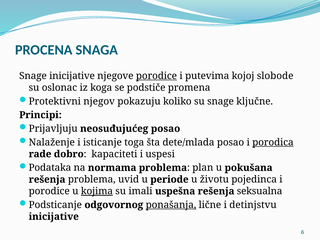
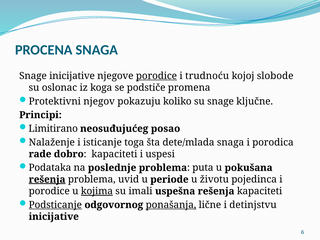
putevima: putevima -> trudnoću
Prijavljuju: Prijavljuju -> Limitirano
dete/mlada posao: posao -> snaga
porodica underline: present -> none
normama: normama -> poslednje
plan: plan -> puta
rešenja at (47, 179) underline: none -> present
rešenja seksualna: seksualna -> kapaciteti
Podsticanje underline: none -> present
